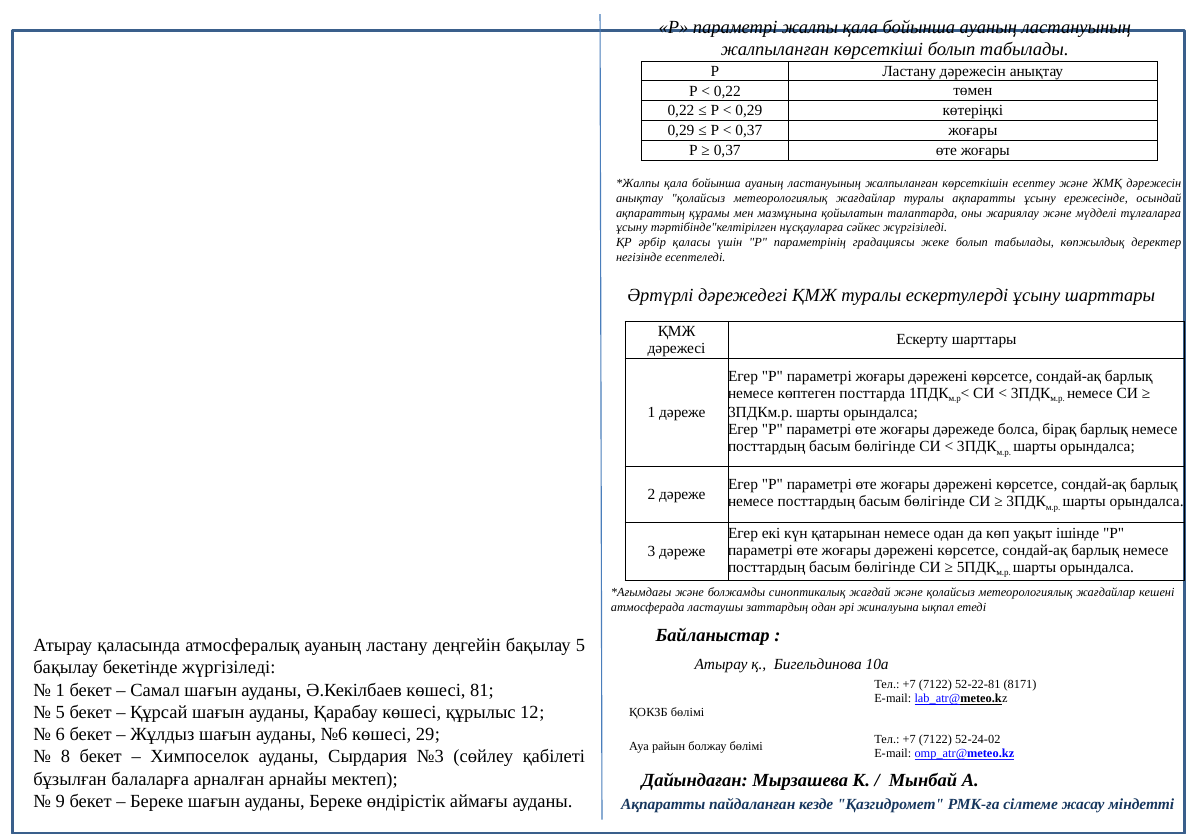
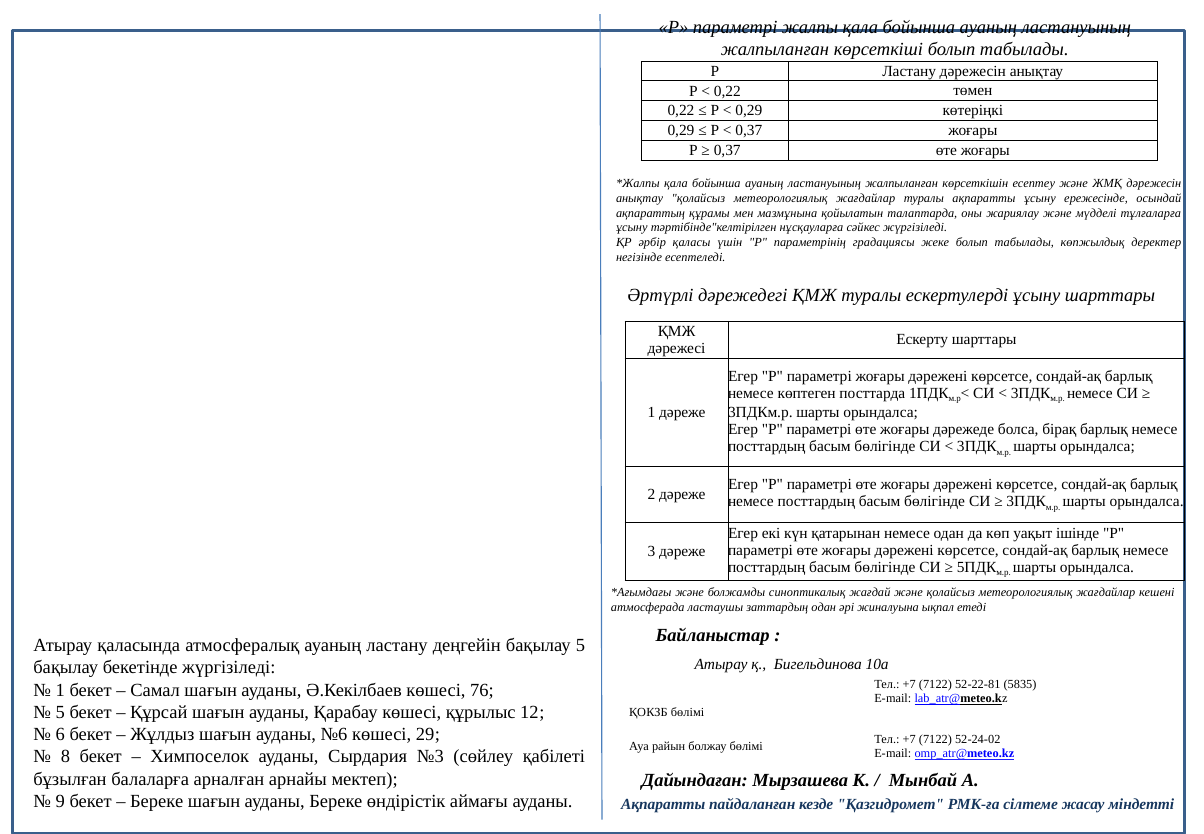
8171: 8171 -> 5835
81: 81 -> 76
